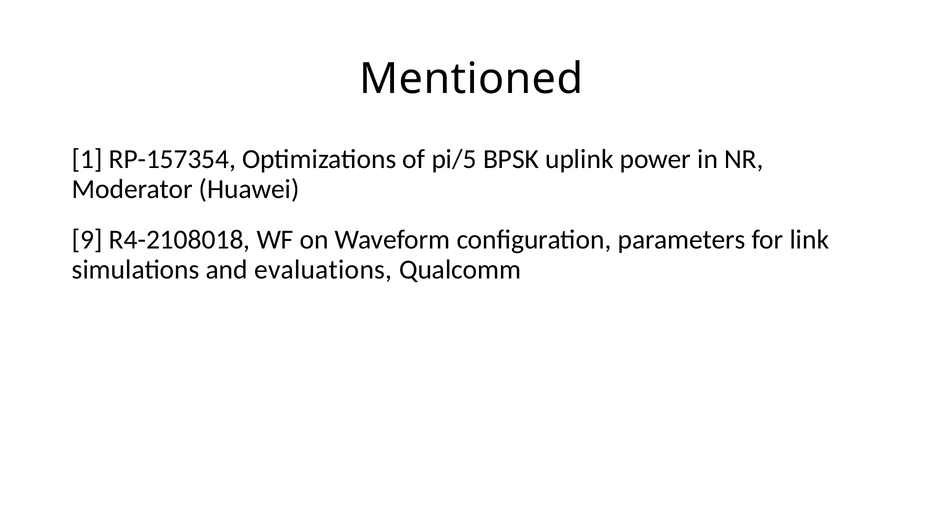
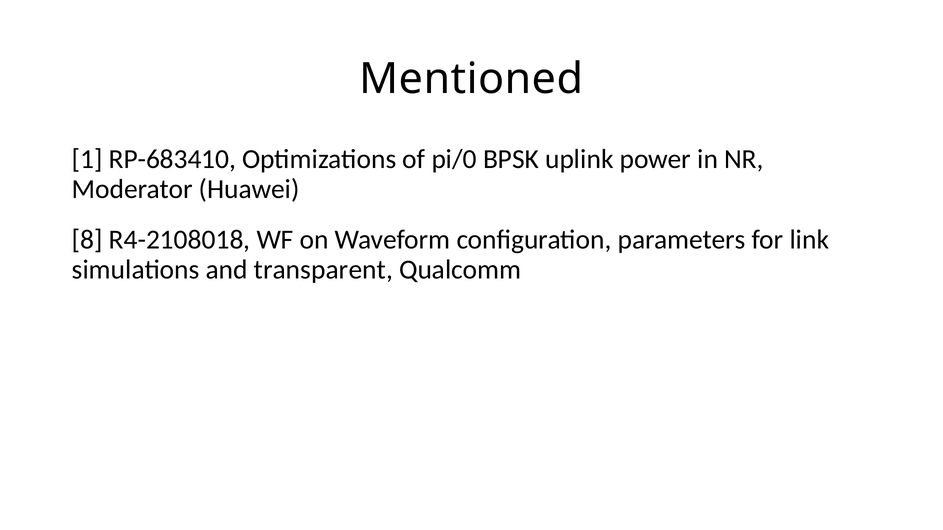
RP-157354: RP-157354 -> RP-683410
pi/5: pi/5 -> pi/0
9: 9 -> 8
evaluations: evaluations -> transparent
